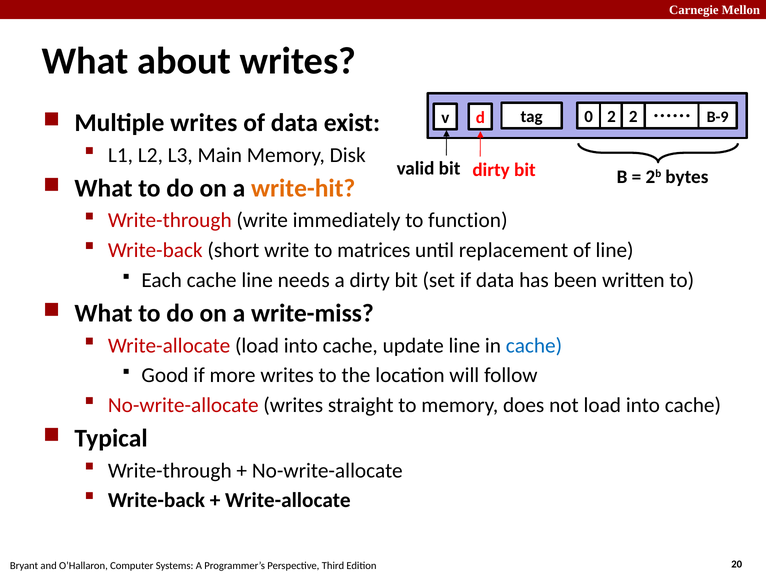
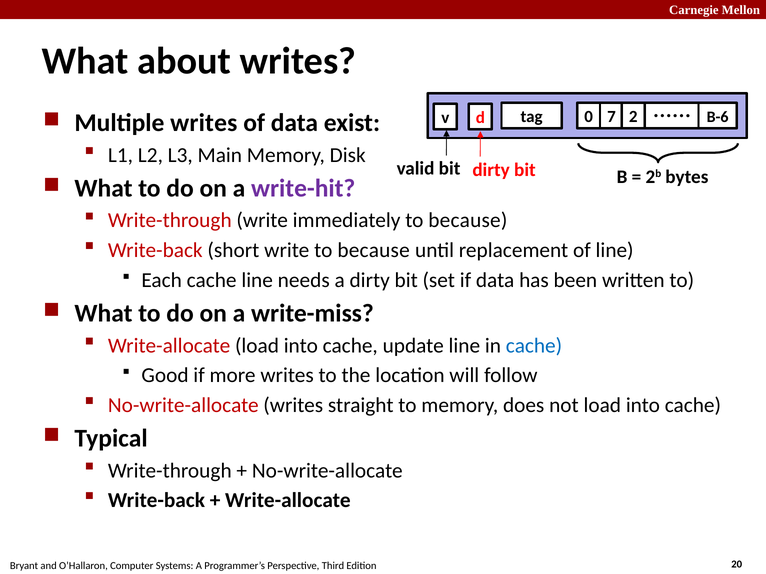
0 2: 2 -> 7
B-9: B-9 -> B-6
write-hit colour: orange -> purple
immediately to function: function -> because
write to matrices: matrices -> because
